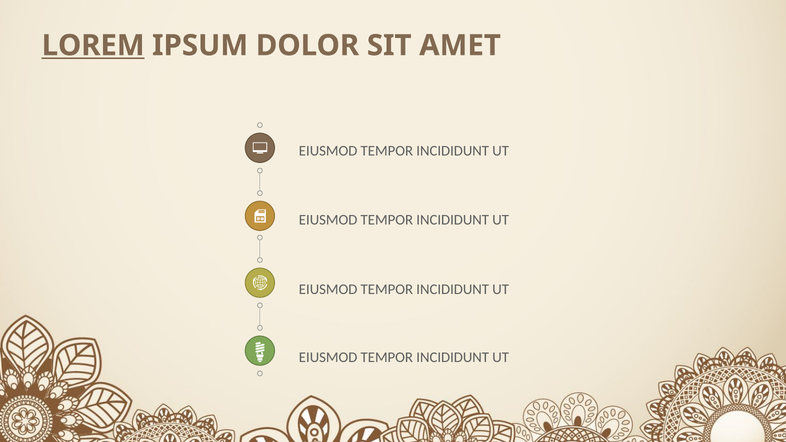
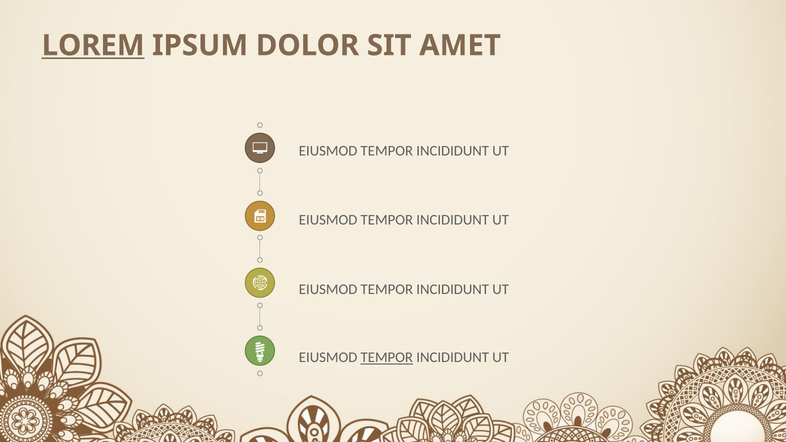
TEMPOR at (387, 358) underline: none -> present
